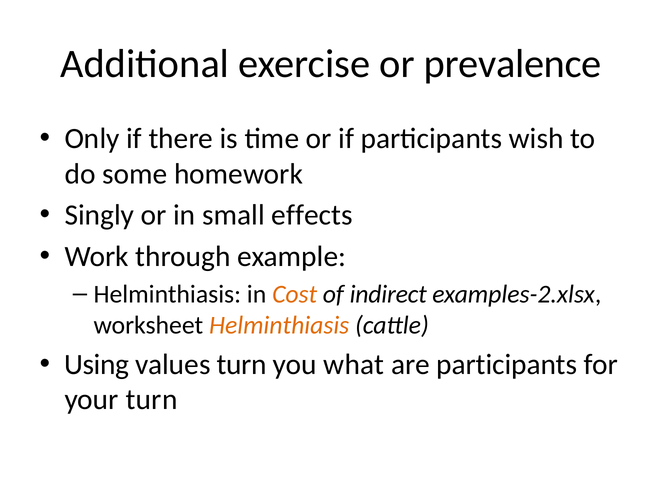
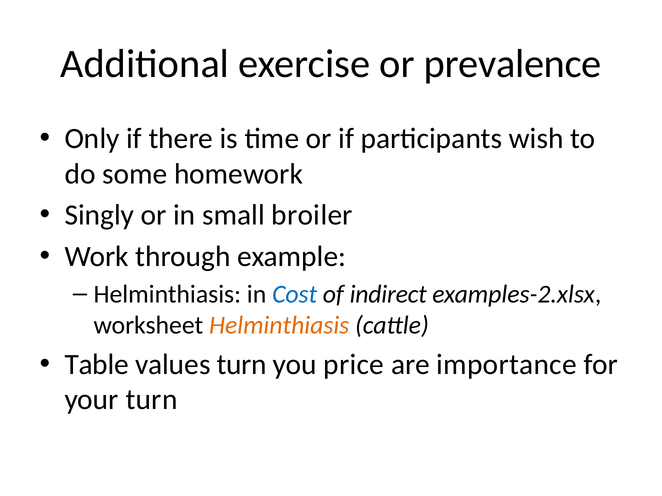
effects: effects -> broiler
Cost colour: orange -> blue
Using: Using -> Table
what: what -> price
are participants: participants -> importance
